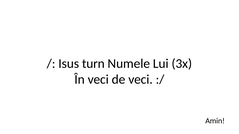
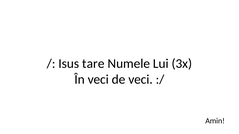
turn: turn -> tare
